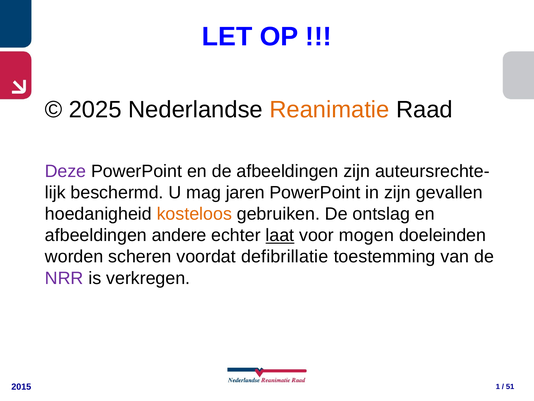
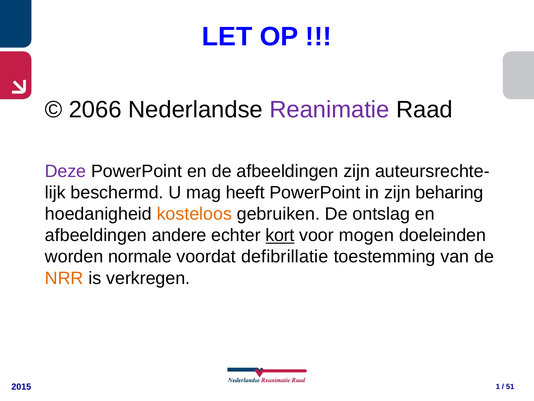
2025: 2025 -> 2066
Reanimatie colour: orange -> purple
jaren: jaren -> heeft
gevallen: gevallen -> beharing
laat: laat -> kort
scheren: scheren -> normale
NRR colour: purple -> orange
